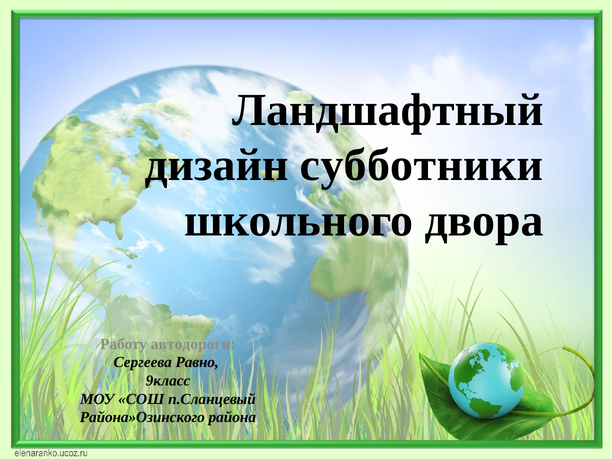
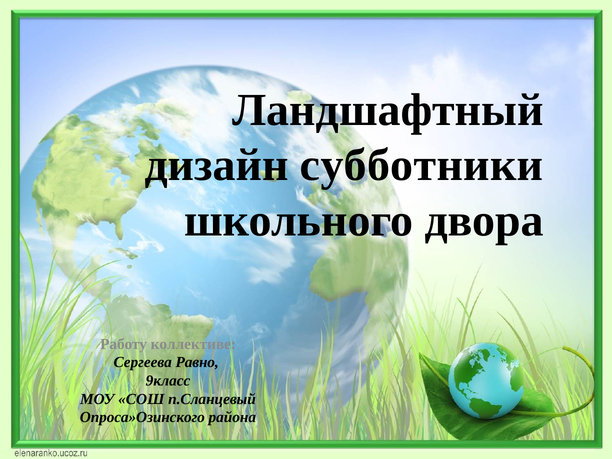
автодороги: автодороги -> коллективе
Района»Озинского: Района»Озинского -> Опроса»Озинского
